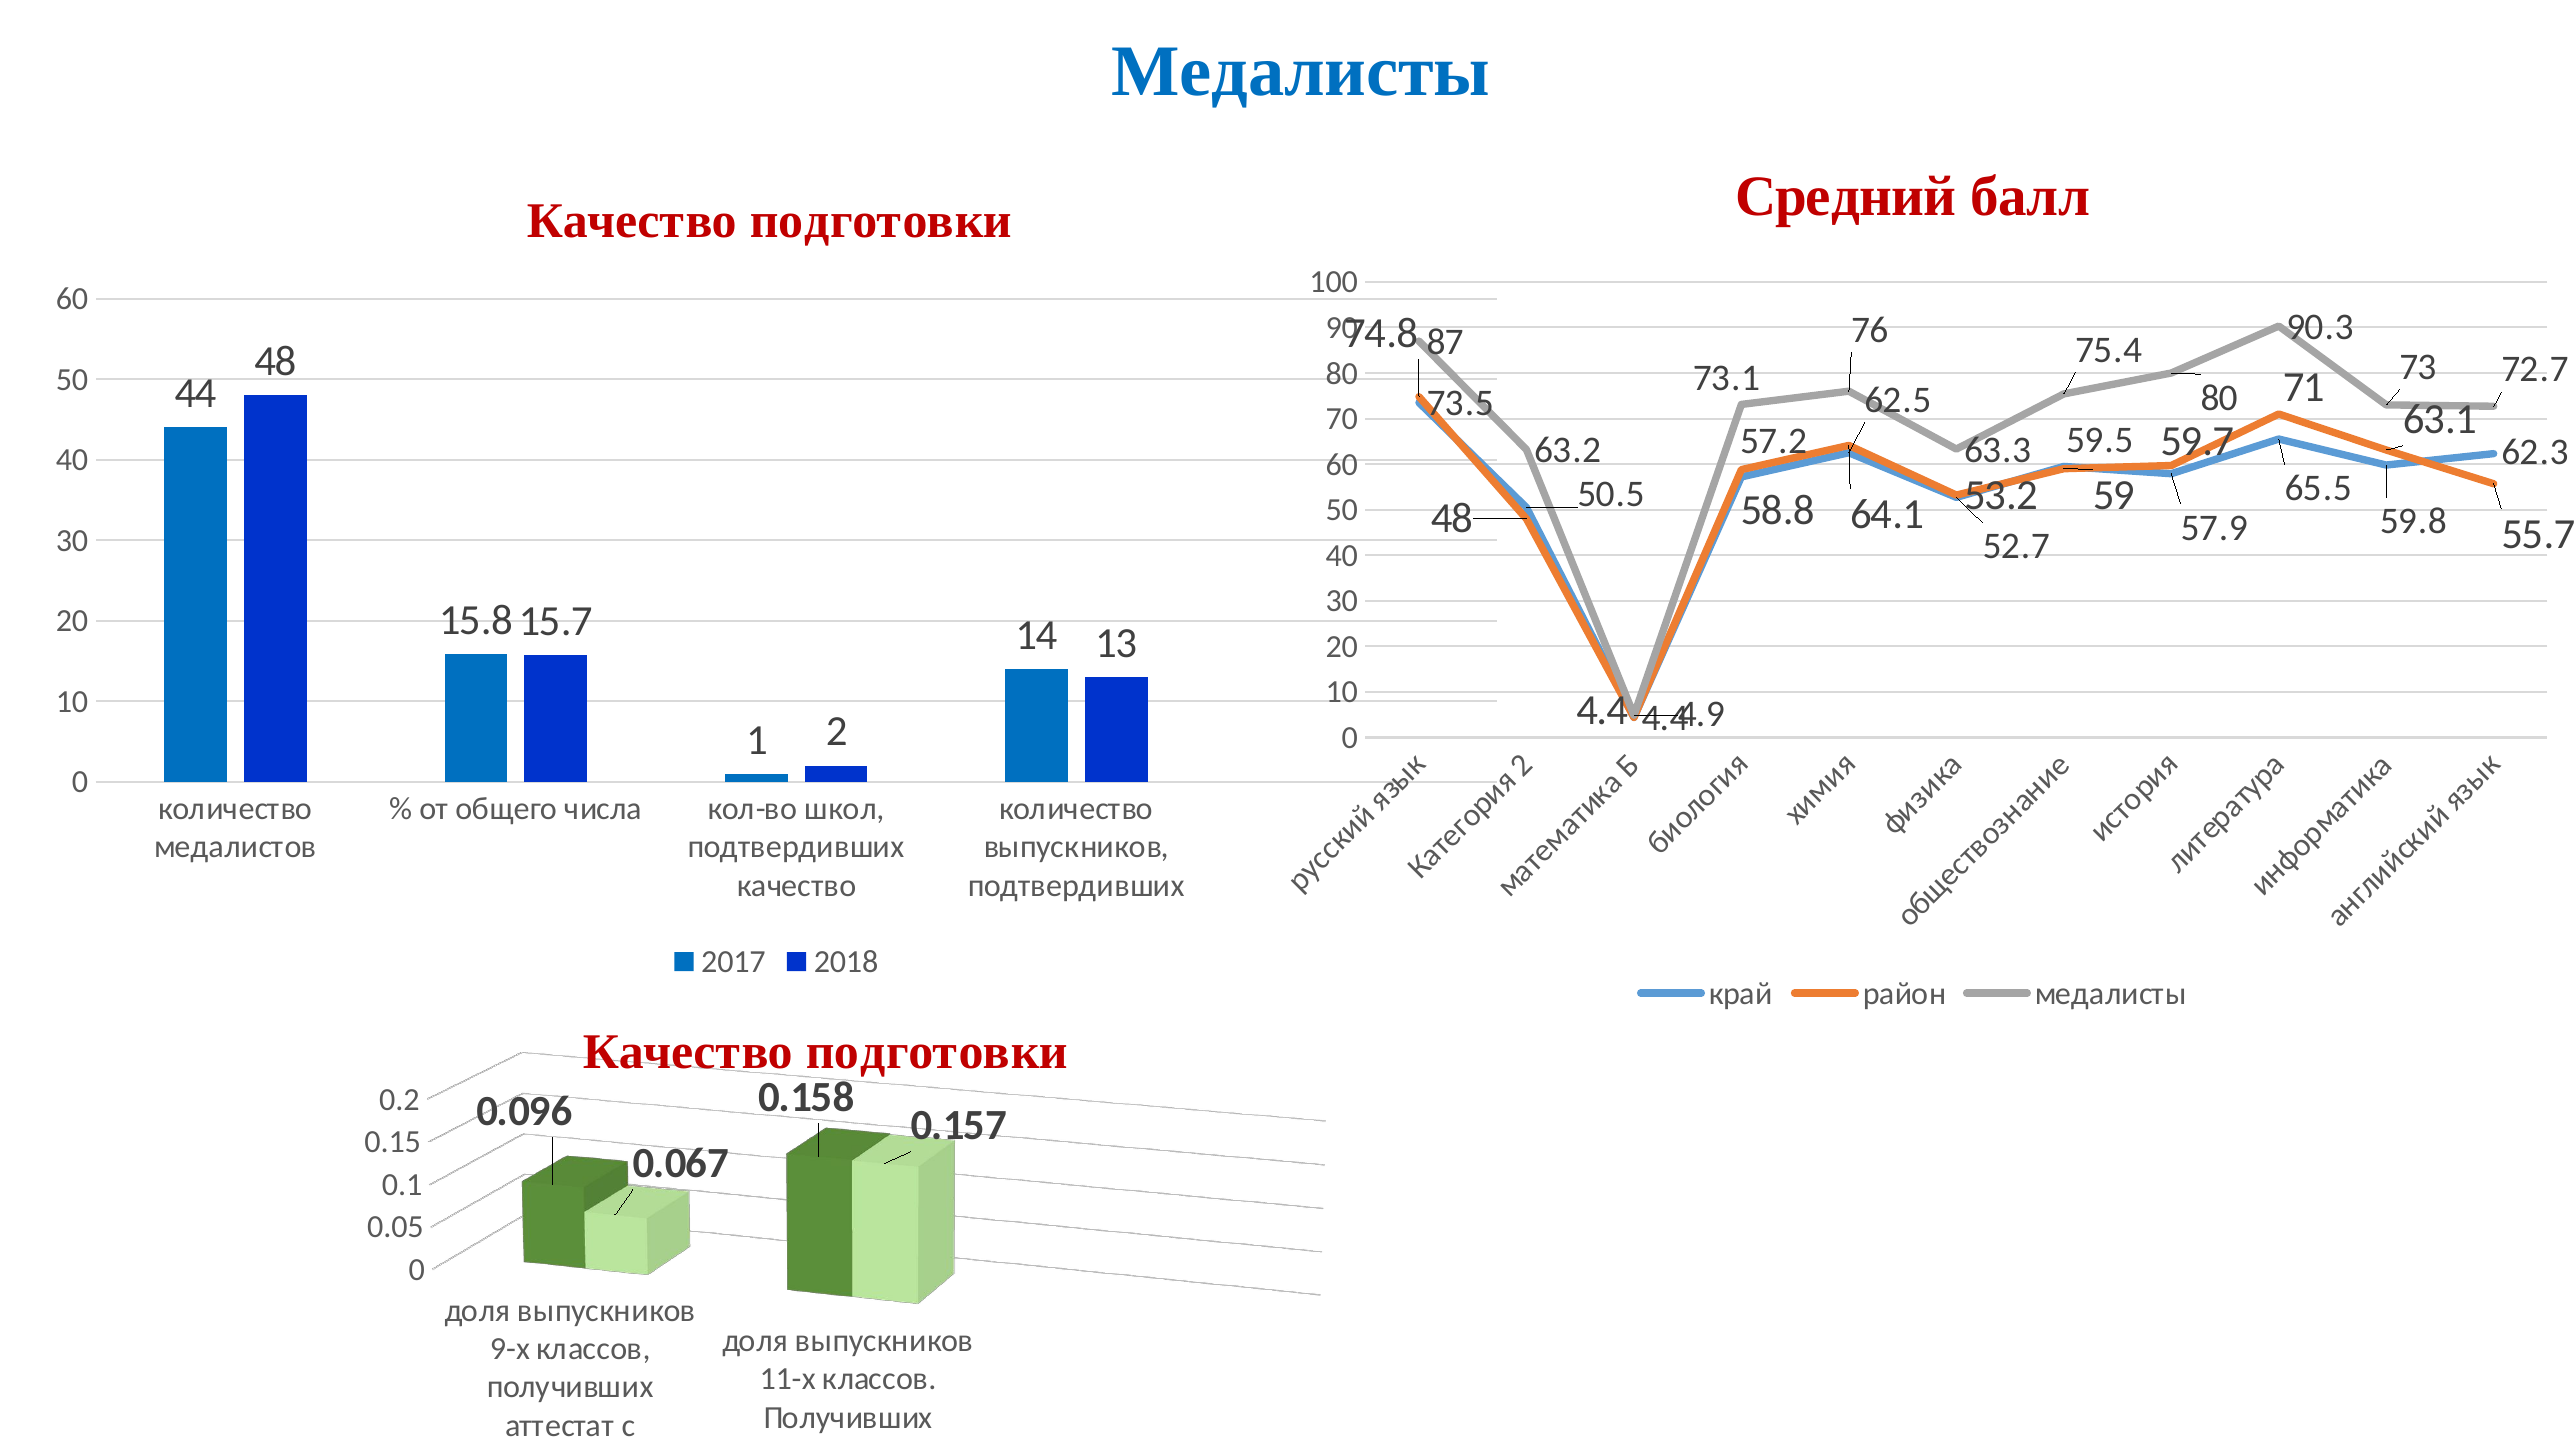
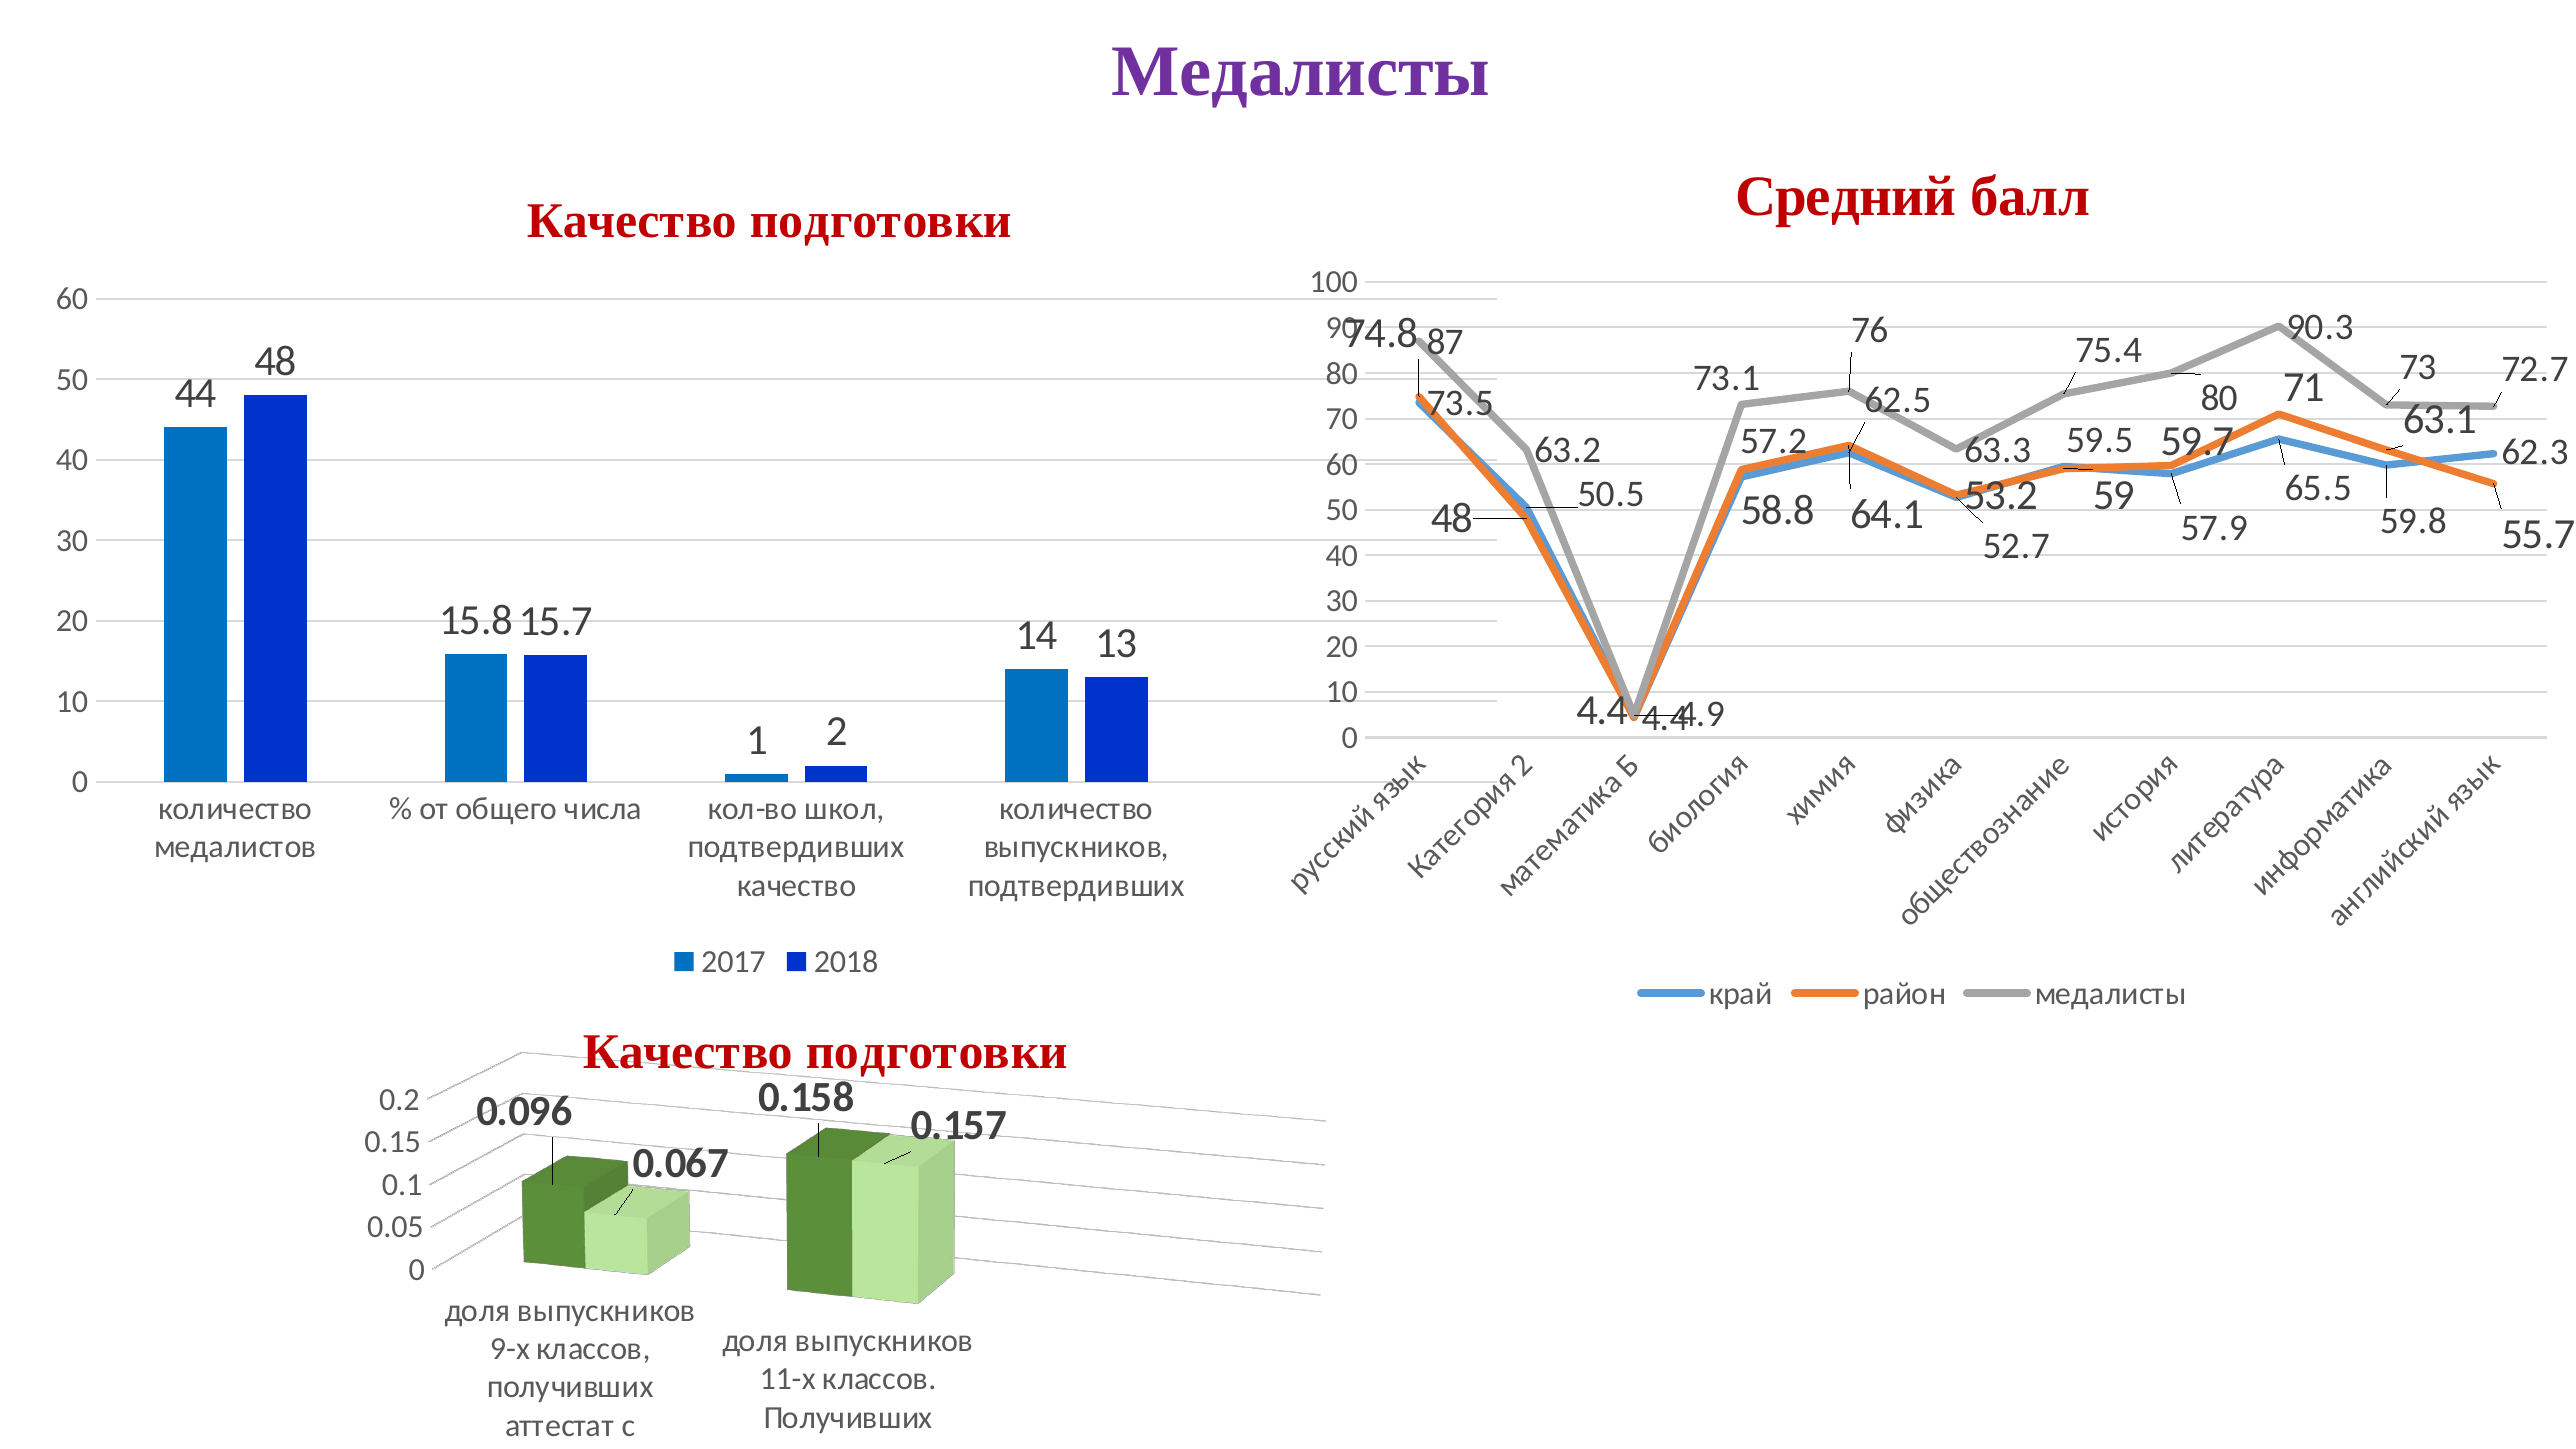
Медалисты at (1301, 72) colour: blue -> purple
